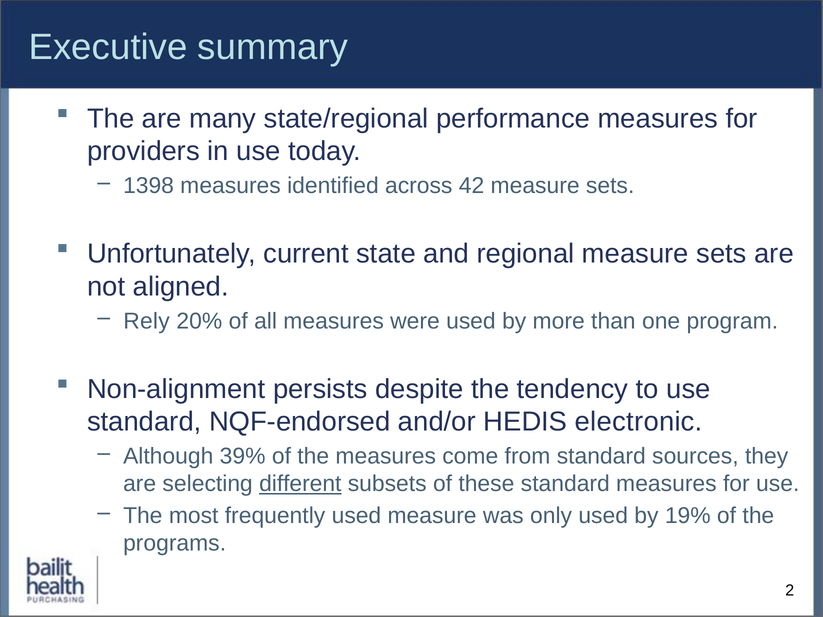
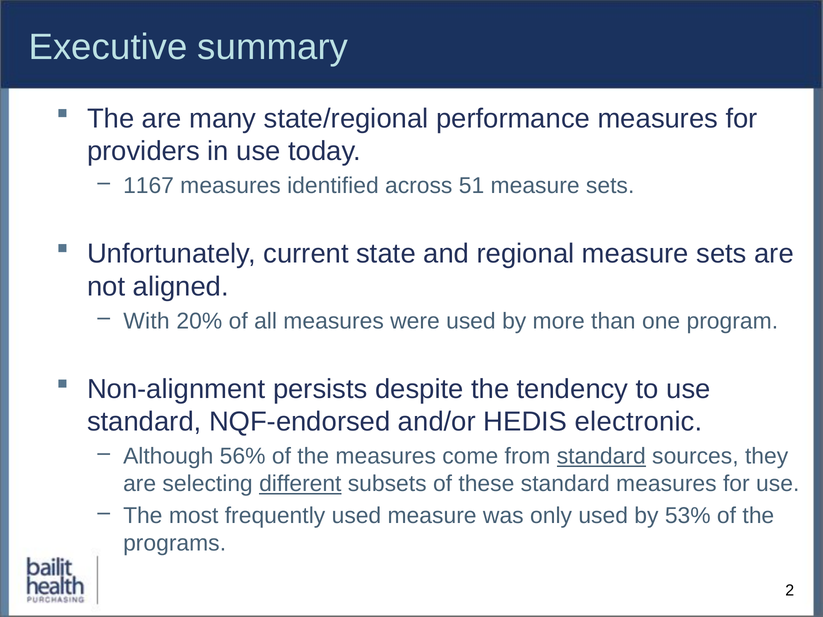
1398: 1398 -> 1167
42: 42 -> 51
Rely: Rely -> With
39%: 39% -> 56%
standard at (601, 457) underline: none -> present
19%: 19% -> 53%
